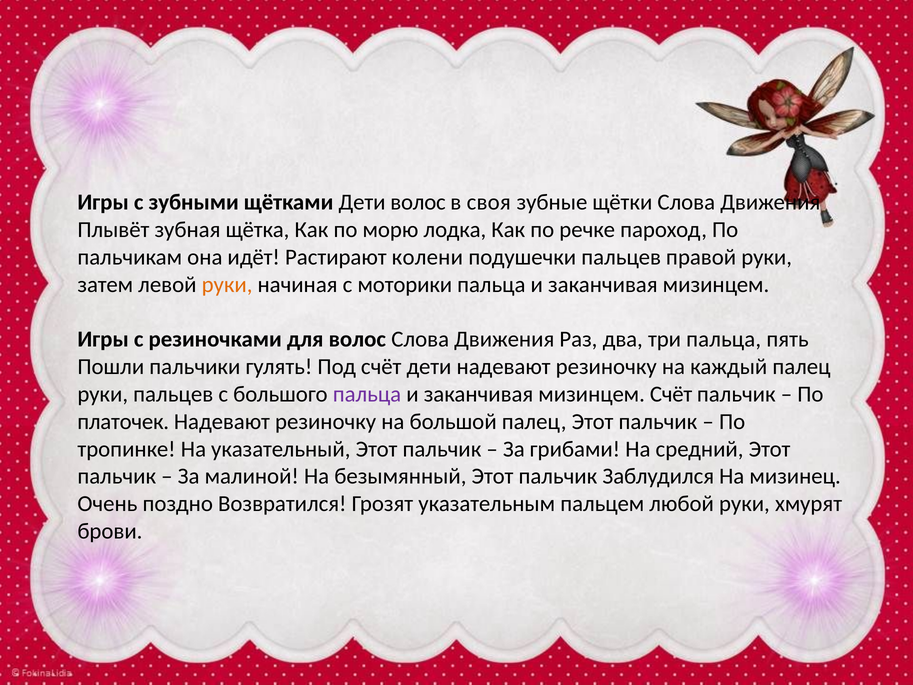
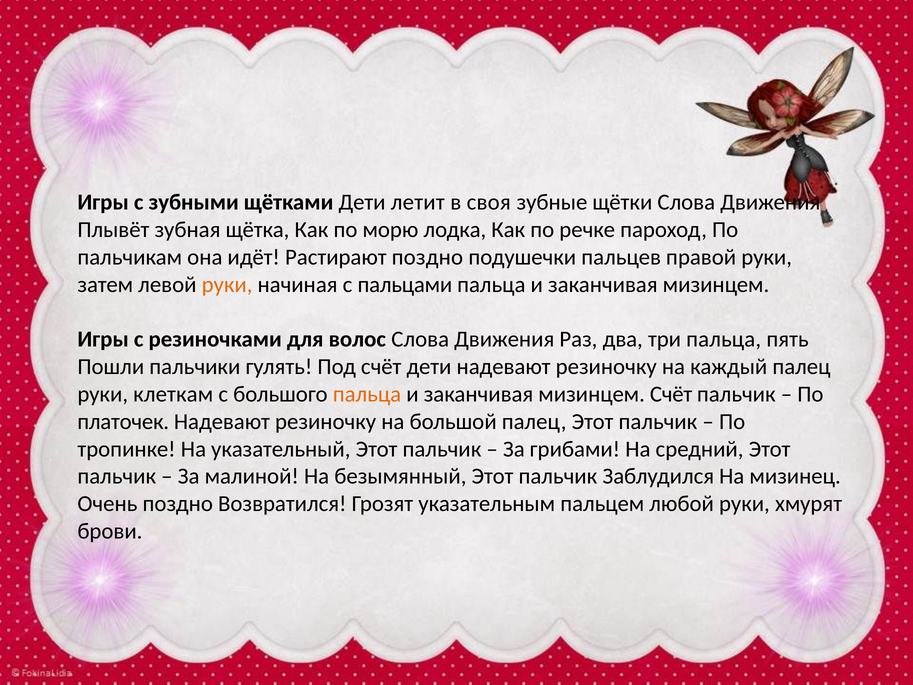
Дети волос: волос -> летит
Растирают колени: колени -> поздно
моторики: моторики -> пальцами
руки пальцев: пальцев -> клеткам
пальца at (367, 394) colour: purple -> orange
